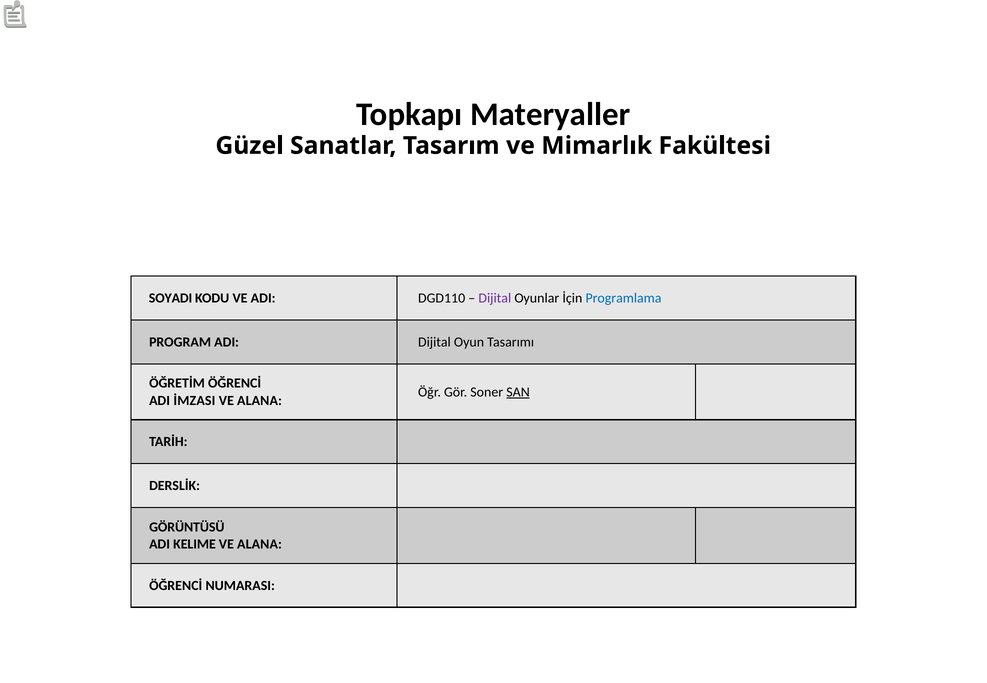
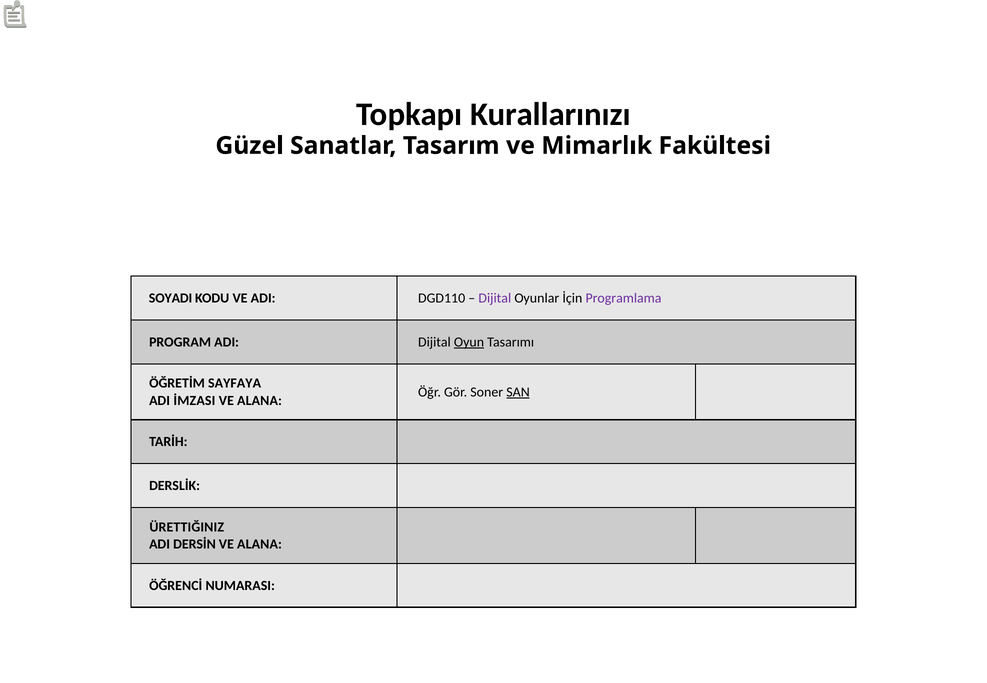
Materyaller: Materyaller -> Kurallarınızı
Programlama colour: blue -> purple
Oyun underline: none -> present
ÖĞRETİM ÖĞRENCİ: ÖĞRENCİ -> SAYFAYA
GÖRÜNTÜSÜ: GÖRÜNTÜSÜ -> ÜRETTIĞINIZ
KELIME: KELIME -> DERSİN
